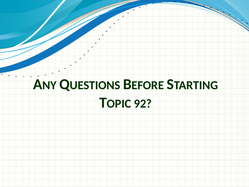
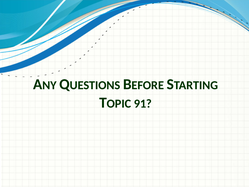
92: 92 -> 91
